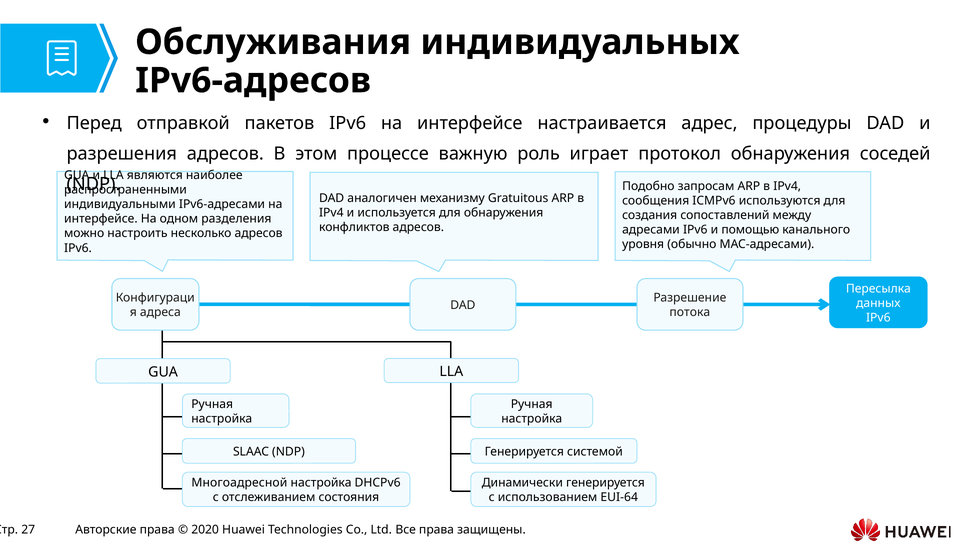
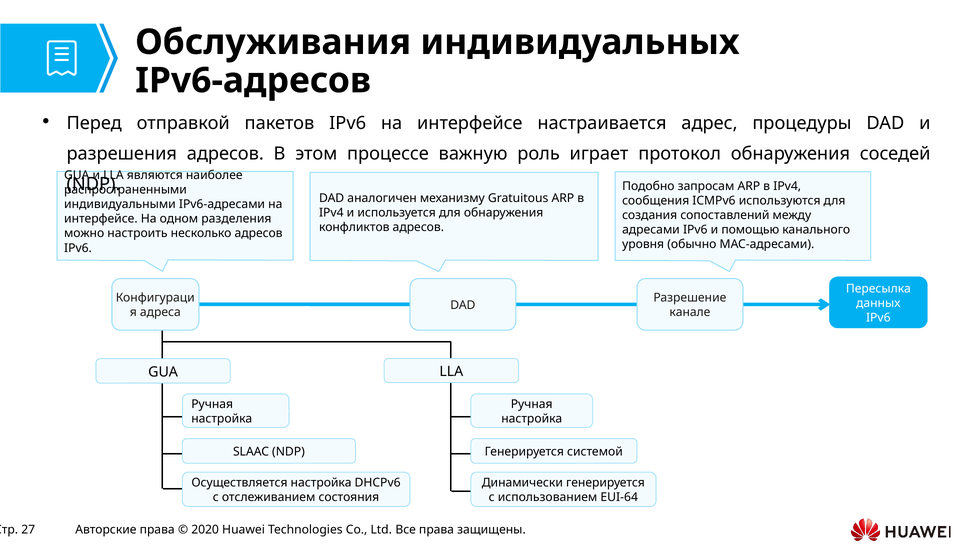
потока: потока -> канале
Многоадресной: Многоадресной -> Осуществляется
